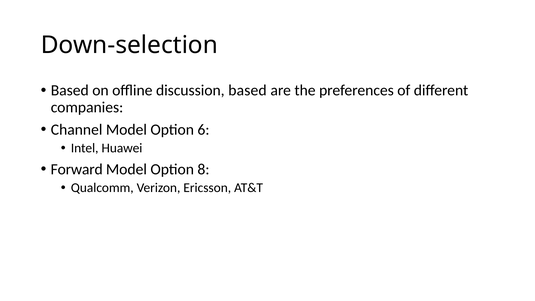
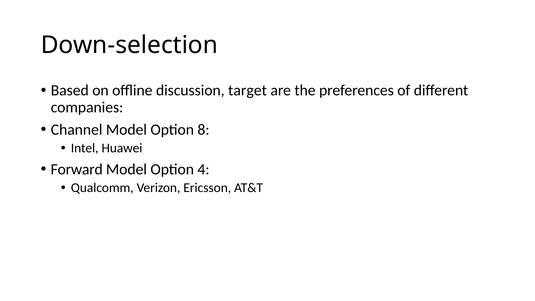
discussion based: based -> target
6: 6 -> 8
8: 8 -> 4
